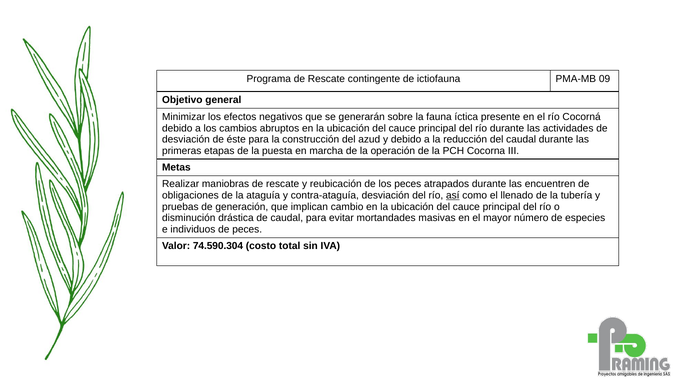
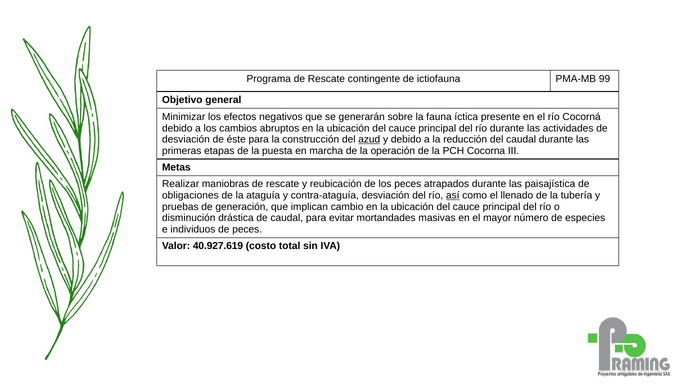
09: 09 -> 99
azud underline: none -> present
encuentren: encuentren -> paisajística
74.590.304: 74.590.304 -> 40.927.619
